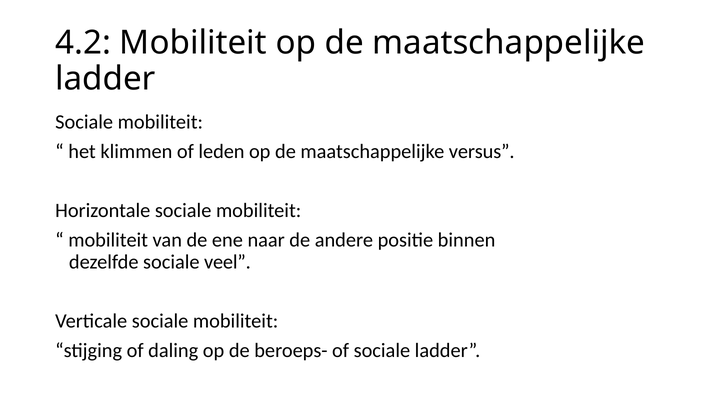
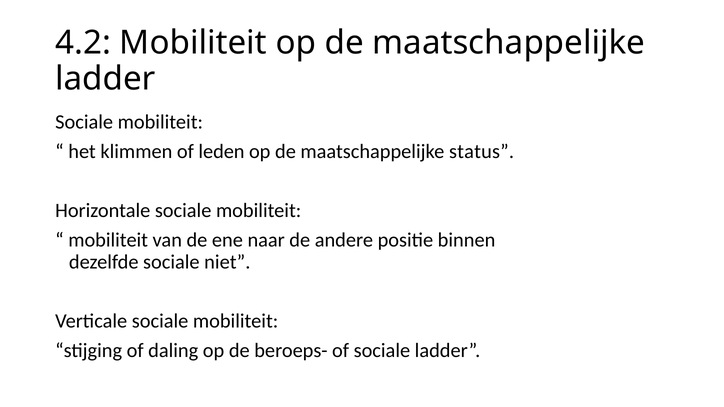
versus: versus -> status
veel: veel -> niet
